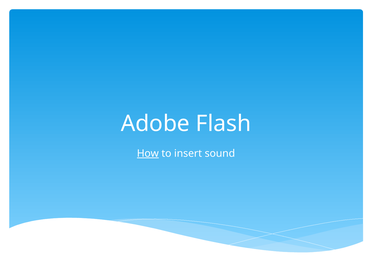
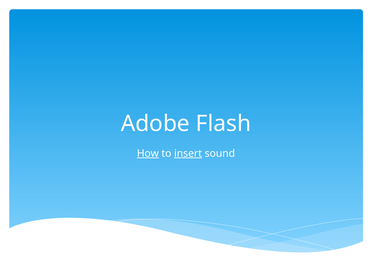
insert underline: none -> present
